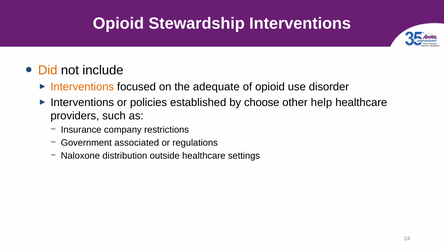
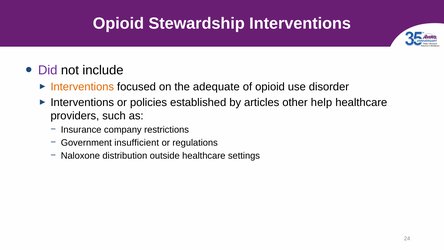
Did colour: orange -> purple
choose: choose -> articles
associated: associated -> insufficient
